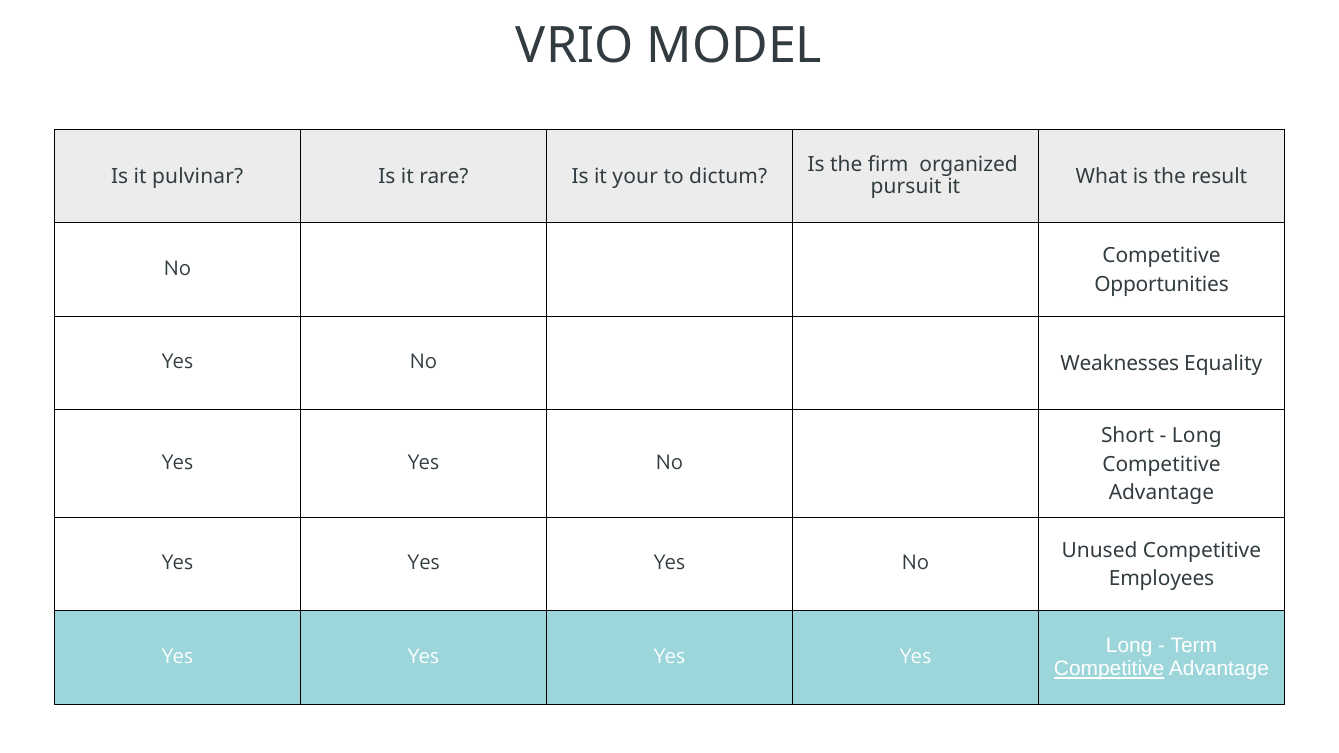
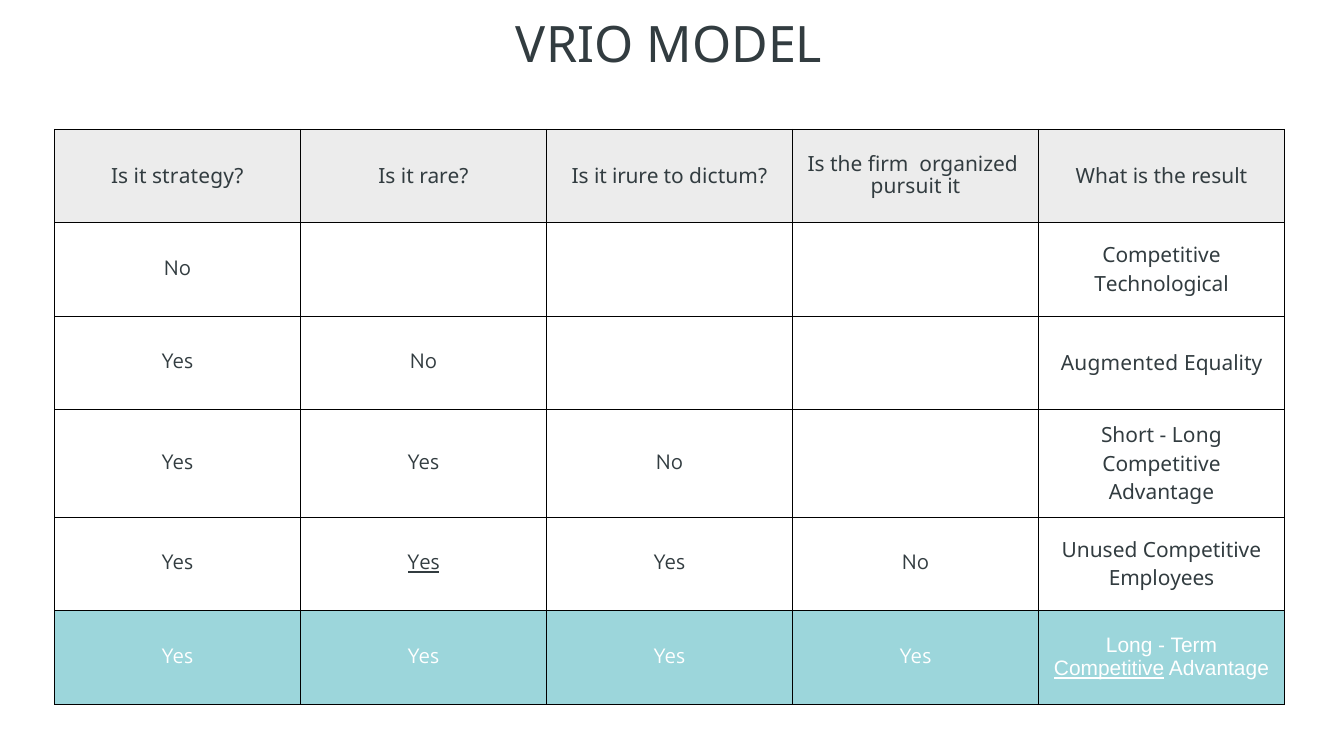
pulvinar: pulvinar -> strategy
your: your -> irure
Opportunities: Opportunities -> Technological
Weaknesses: Weaknesses -> Augmented
Yes at (424, 563) underline: none -> present
